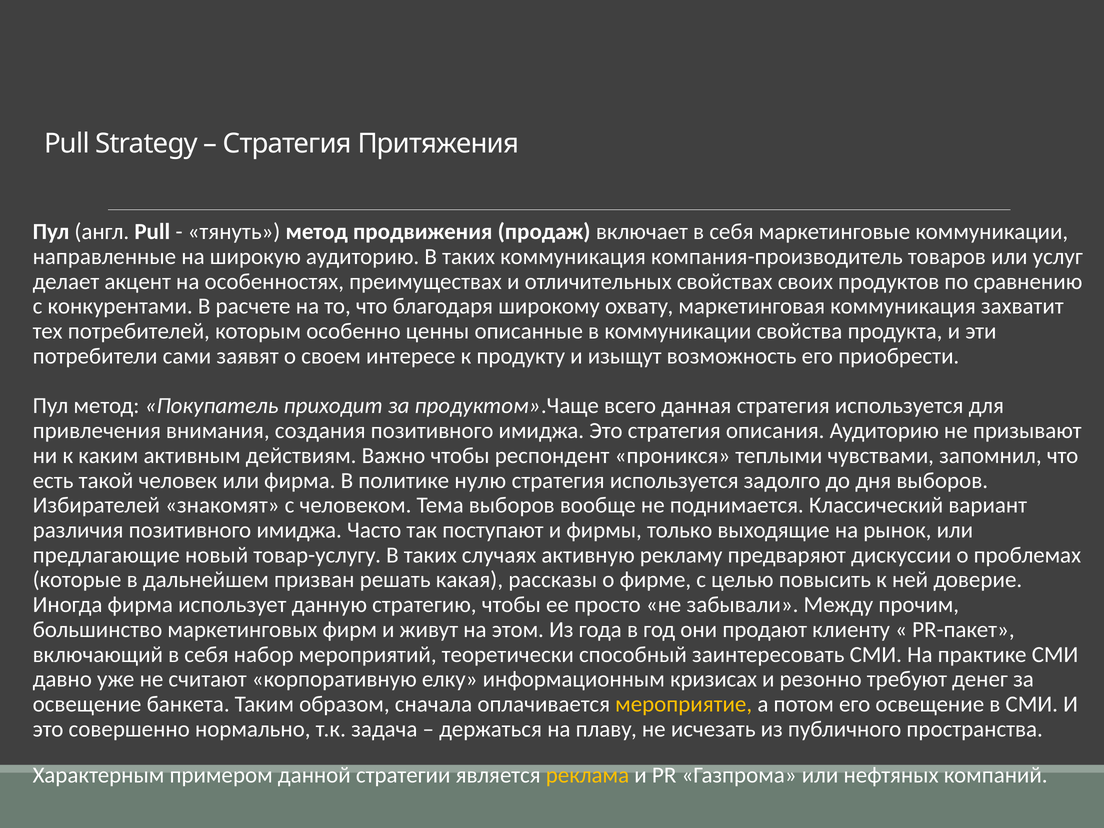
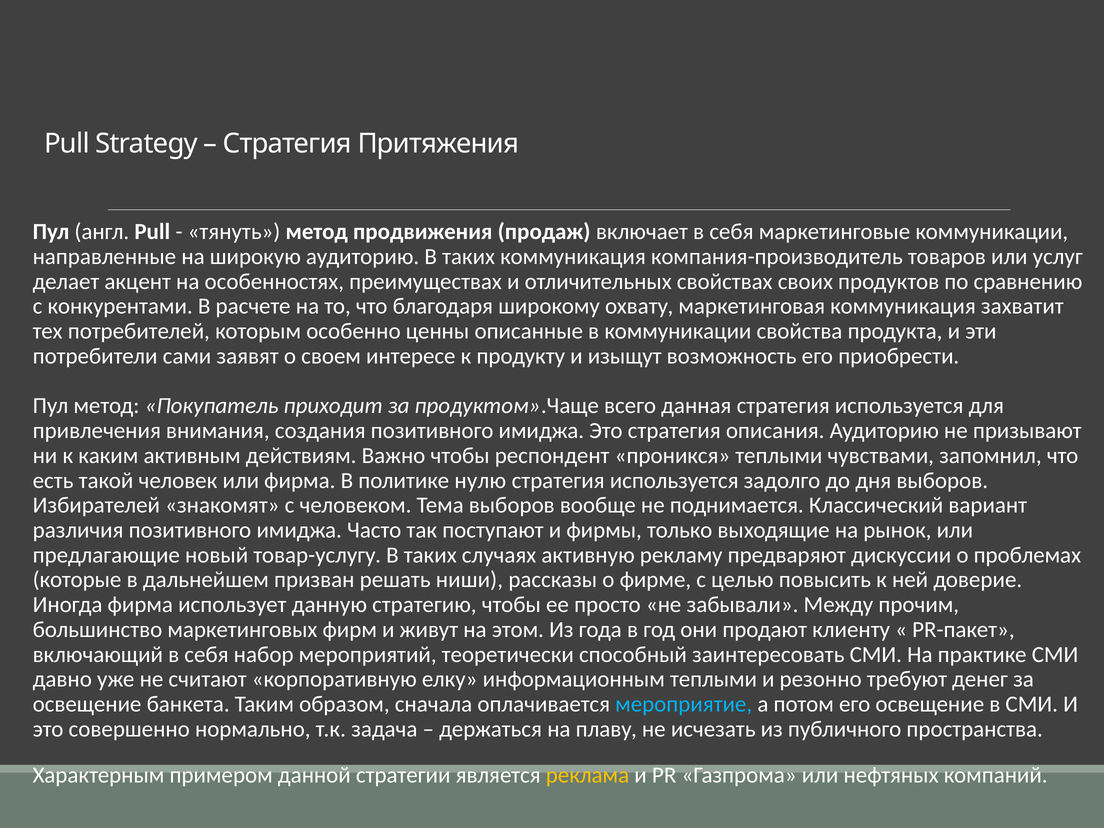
какая: какая -> ниши
информационным кризисах: кризисах -> теплыми
мероприятие colour: yellow -> light blue
